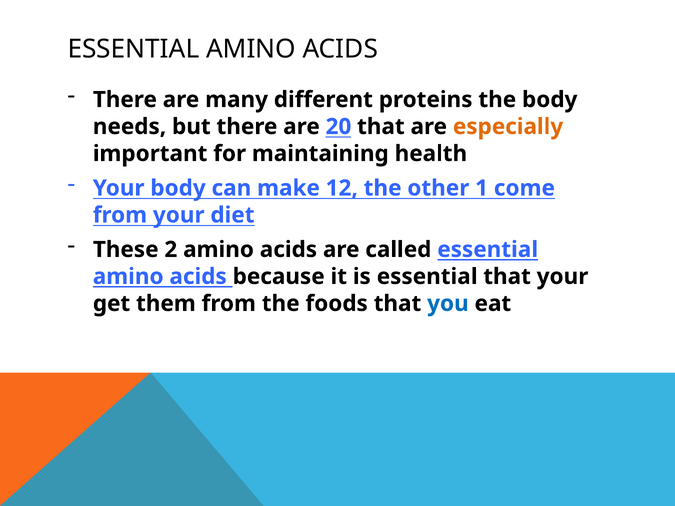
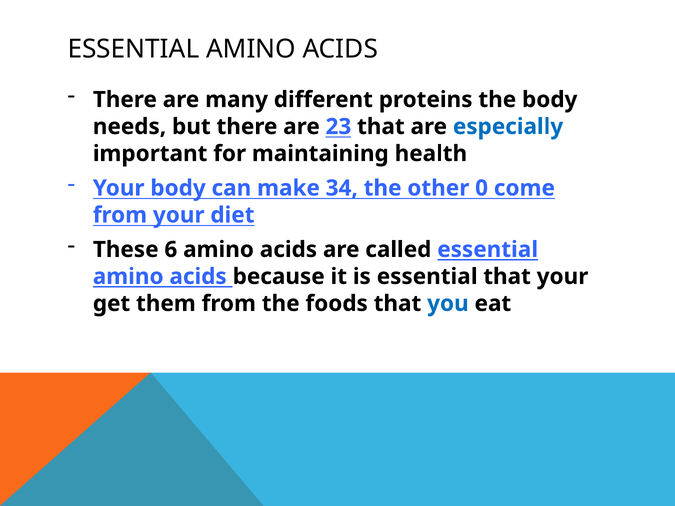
20: 20 -> 23
especially colour: orange -> blue
12: 12 -> 34
1: 1 -> 0
2: 2 -> 6
